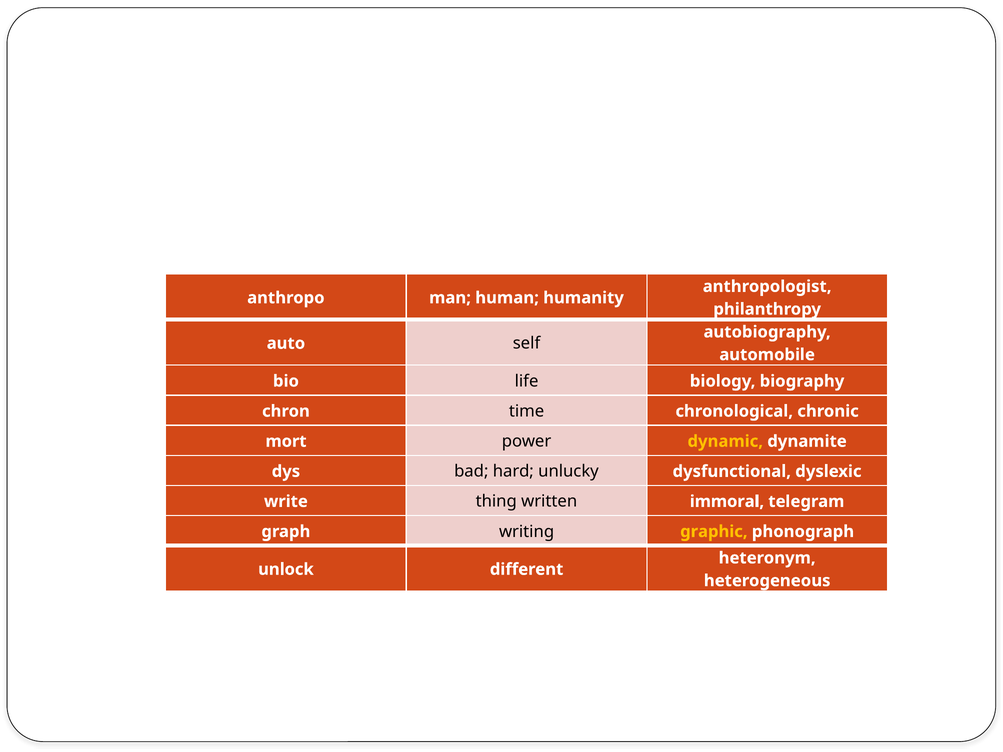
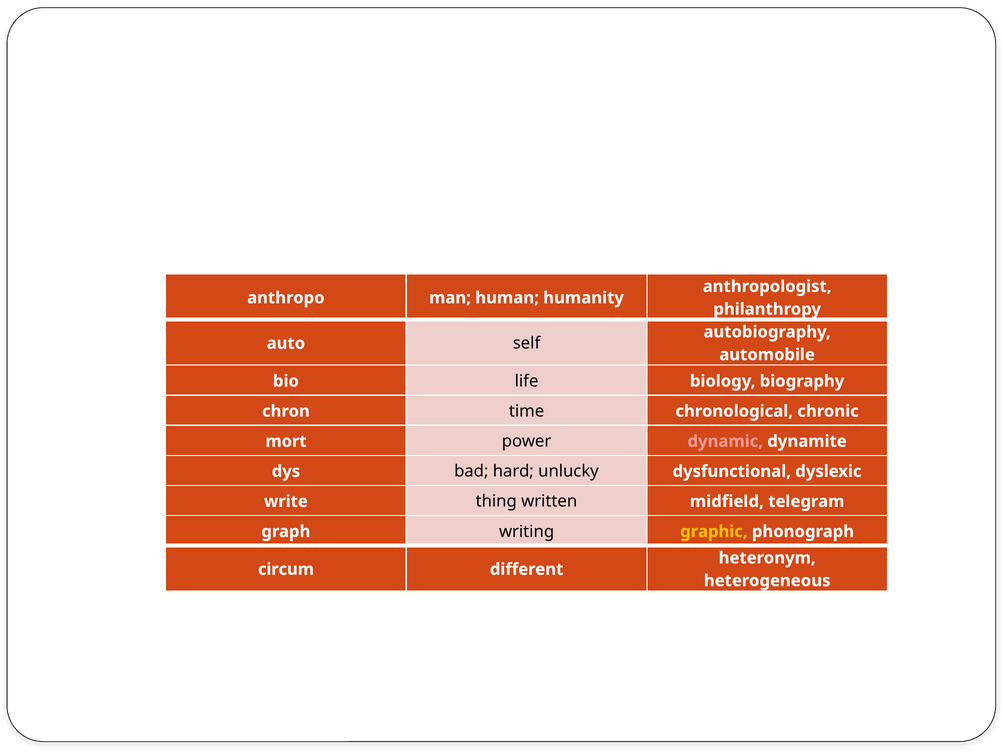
dynamic colour: yellow -> pink
immoral: immoral -> midfield
unlock: unlock -> circum
